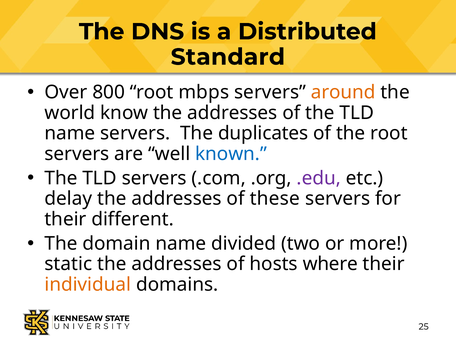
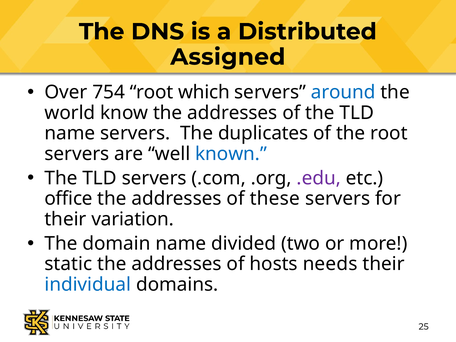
Standard: Standard -> Assigned
800: 800 -> 754
mbps: mbps -> which
around colour: orange -> blue
delay: delay -> office
different: different -> variation
where: where -> needs
individual colour: orange -> blue
